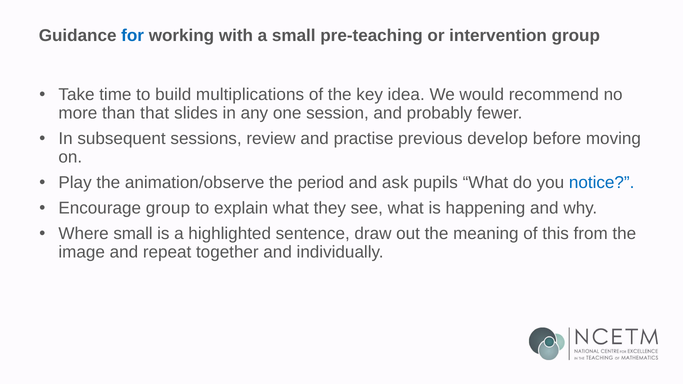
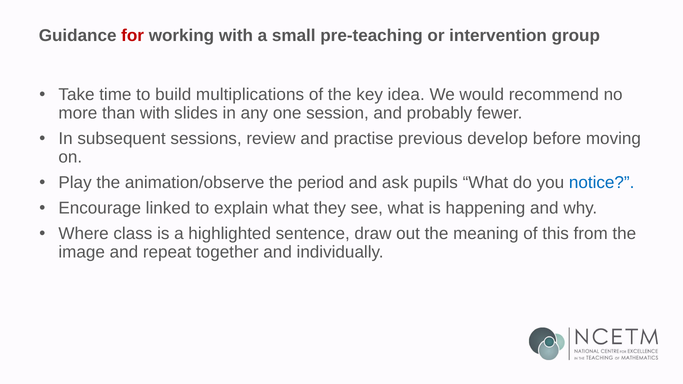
for colour: blue -> red
than that: that -> with
Encourage group: group -> linked
Where small: small -> class
